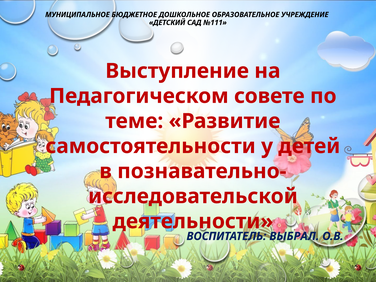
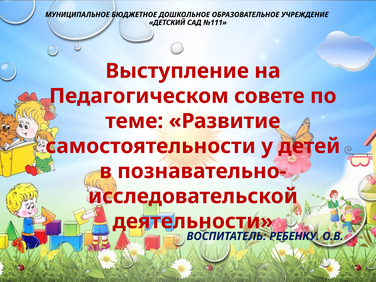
ВЫБРАЛ: ВЫБРАЛ -> РЕБЕНКУ
